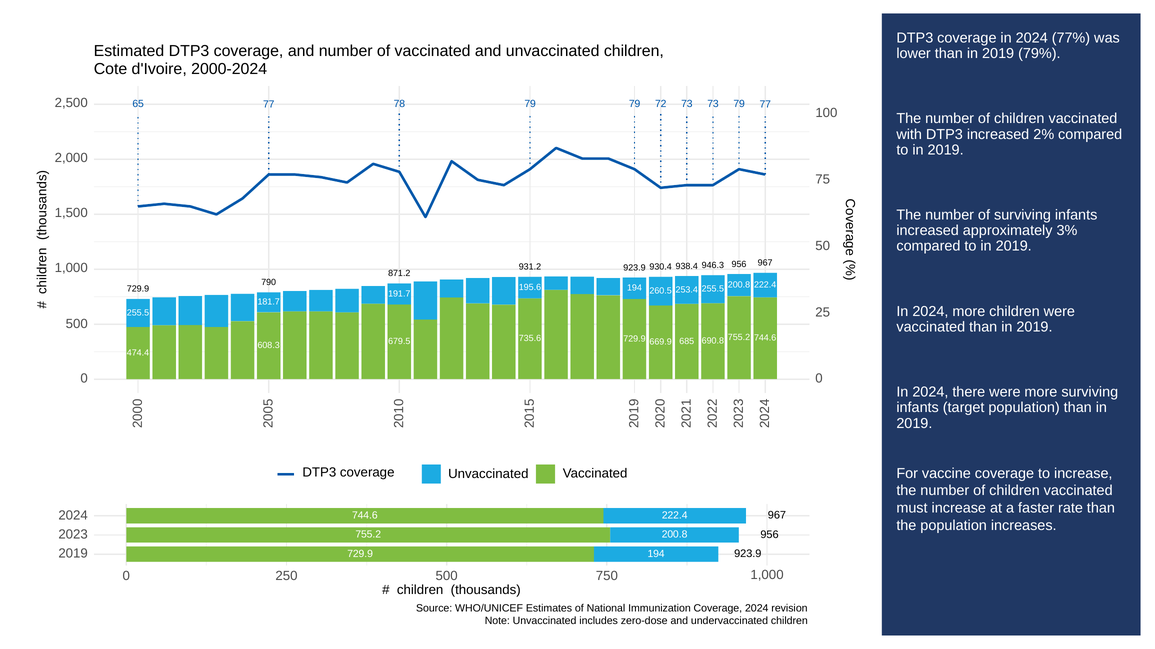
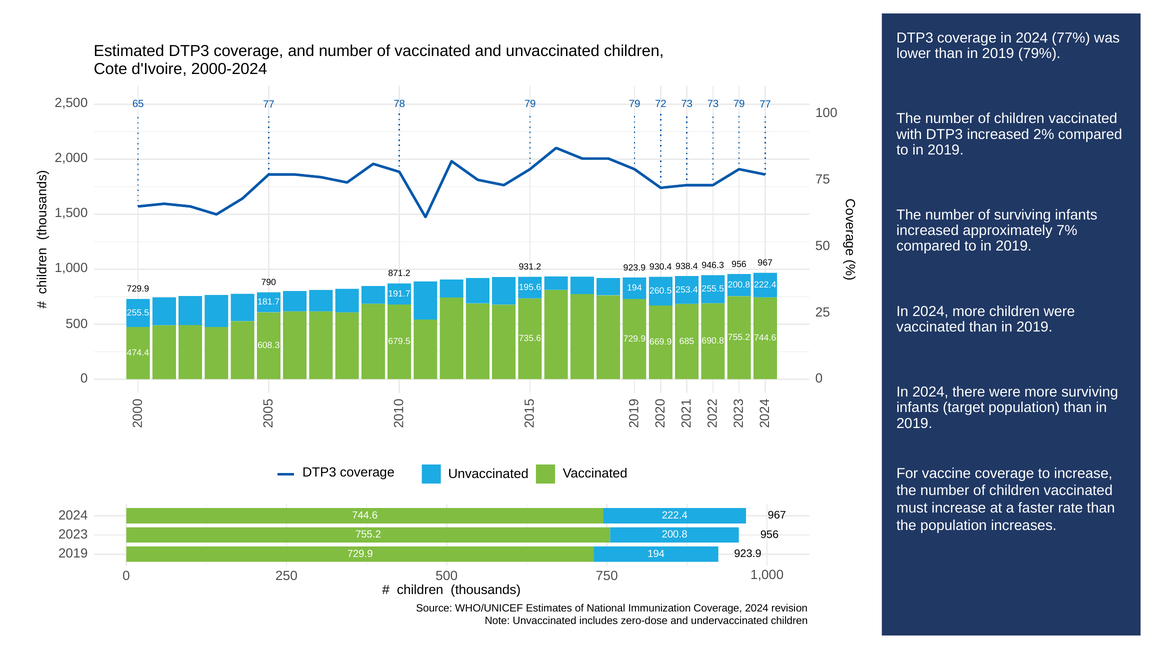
3%: 3% -> 7%
